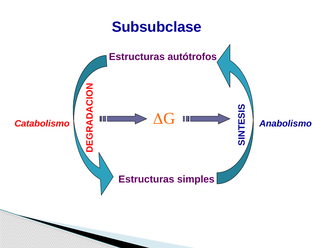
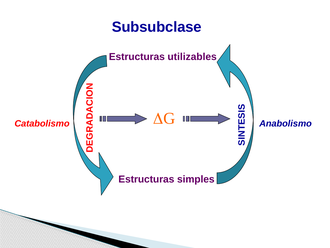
autótrofos: autótrofos -> utilizables
